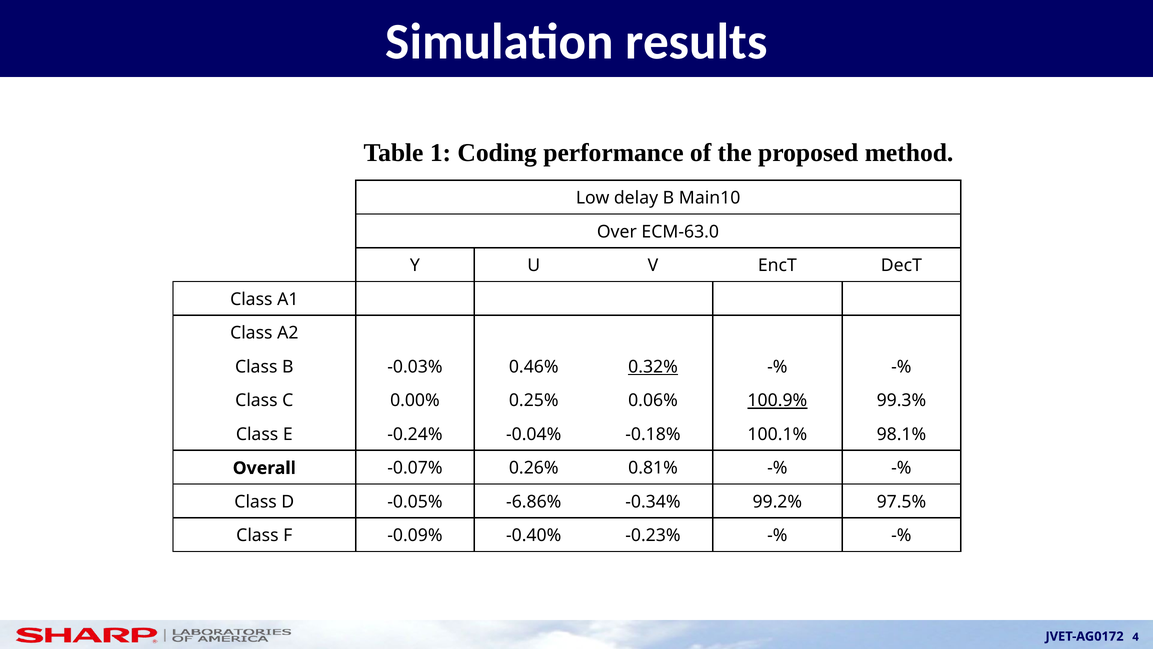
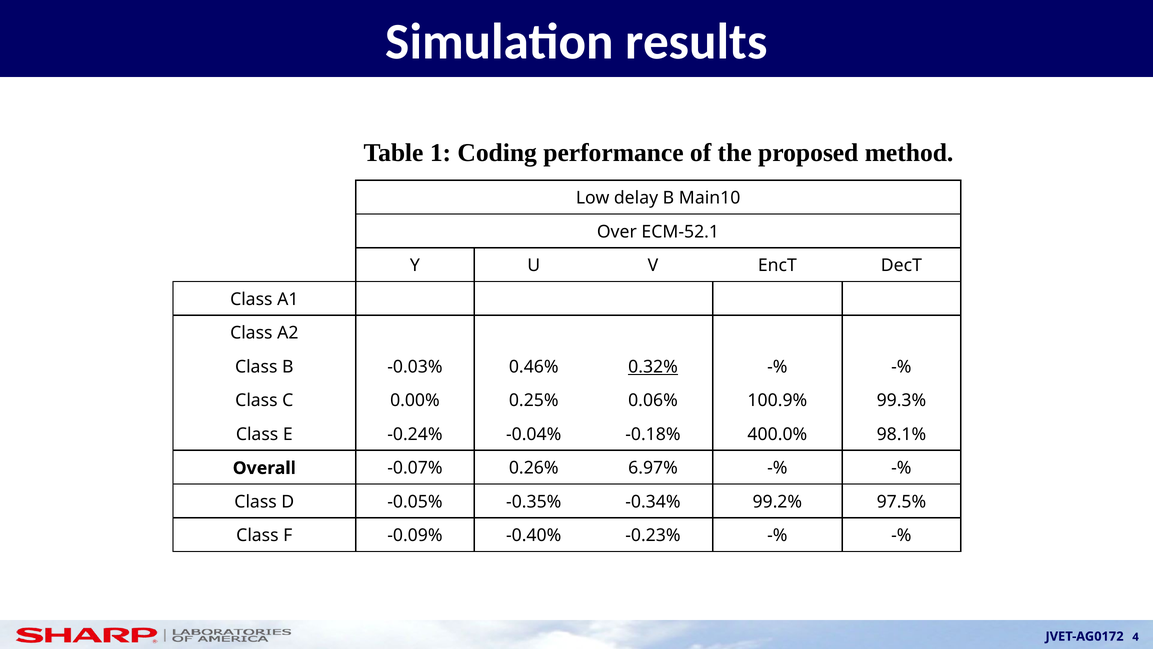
ECM-63.0: ECM-63.0 -> ECM-52.1
100.9% underline: present -> none
100.1%: 100.1% -> 400.0%
0.81%: 0.81% -> 6.97%
-6.86%: -6.86% -> -0.35%
